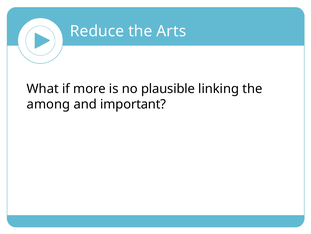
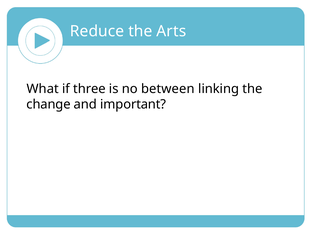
more: more -> three
plausible: plausible -> between
among: among -> change
